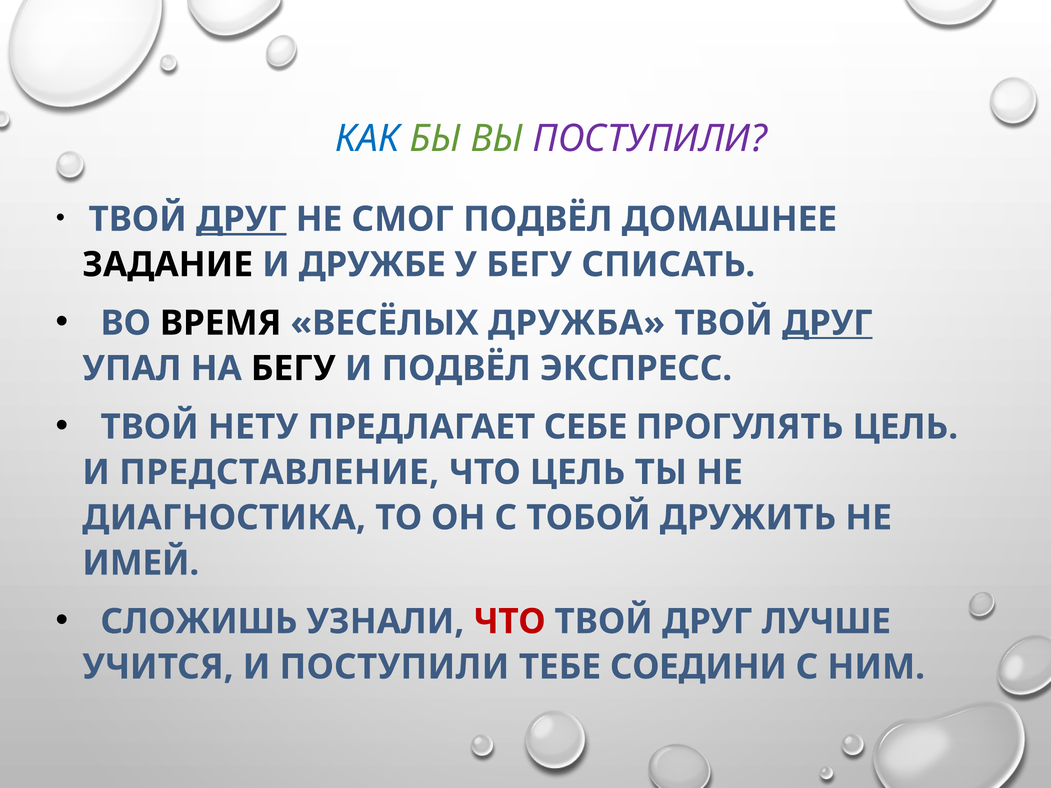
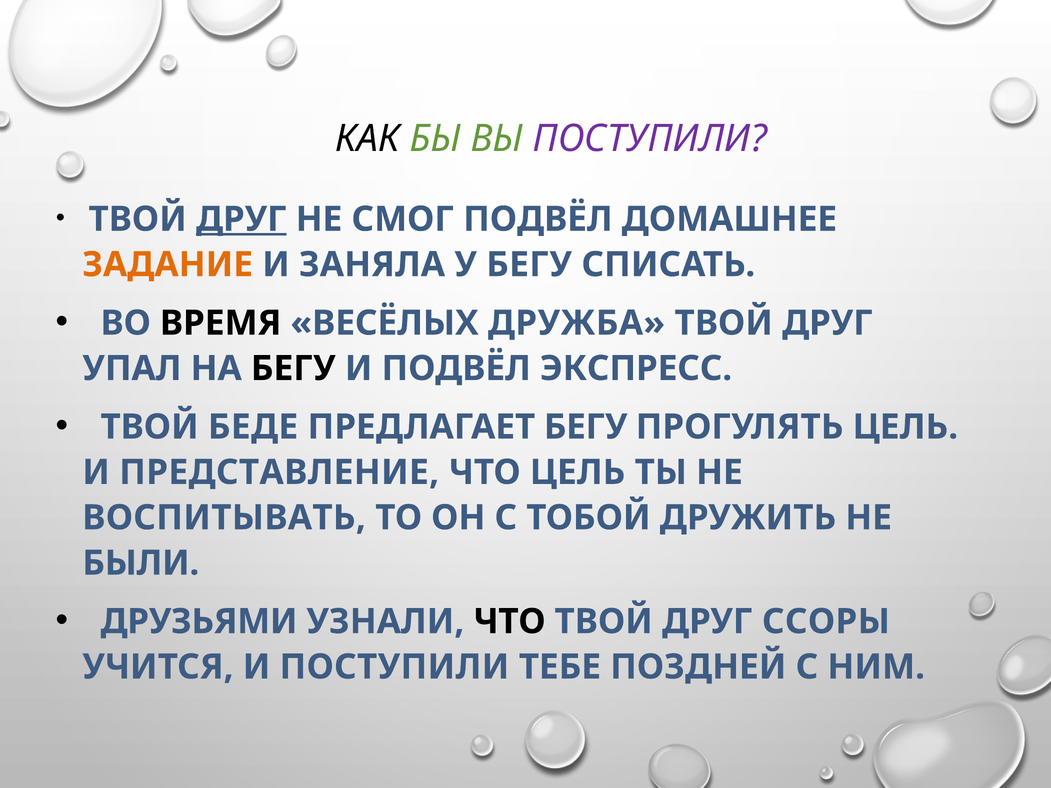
КАК colour: blue -> black
ЗАДАНИЕ colour: black -> orange
ДРУЖБЕ: ДРУЖБЕ -> ЗАНЯЛА
ДРУГ at (827, 323) underline: present -> none
НЕТУ: НЕТУ -> БЕДЕ
ПРЕДЛАГАЕТ СЕБЕ: СЕБЕ -> БЕГУ
ДИАГНОСТИКА: ДИАГНОСТИКА -> ВОСПИТЫВАТЬ
ИМЕЙ: ИМЕЙ -> БЫЛИ
СЛОЖИШЬ: СЛОЖИШЬ -> ДРУЗЬЯМИ
ЧТО at (509, 622) colour: red -> black
ЛУЧШЕ: ЛУЧШЕ -> ССОРЫ
СОЕДИНИ: СОЕДИНИ -> ПОЗДНЕЙ
